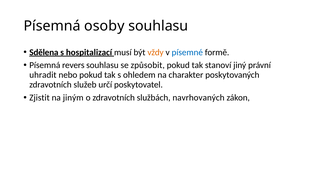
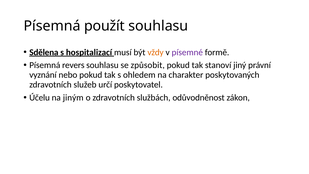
osoby: osoby -> použít
písemné colour: blue -> purple
uhradit: uhradit -> vyznání
Zjistit: Zjistit -> Účelu
navrhovaných: navrhovaných -> odůvodněnost
